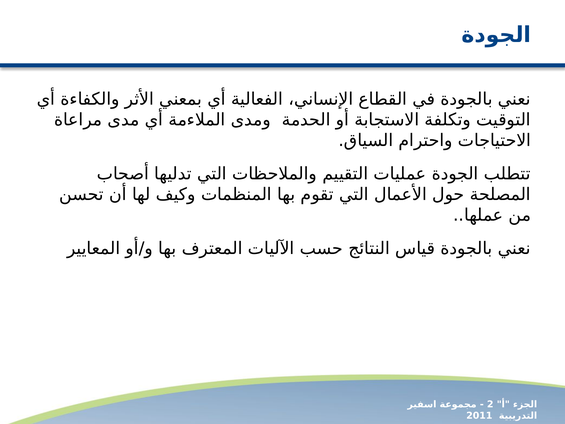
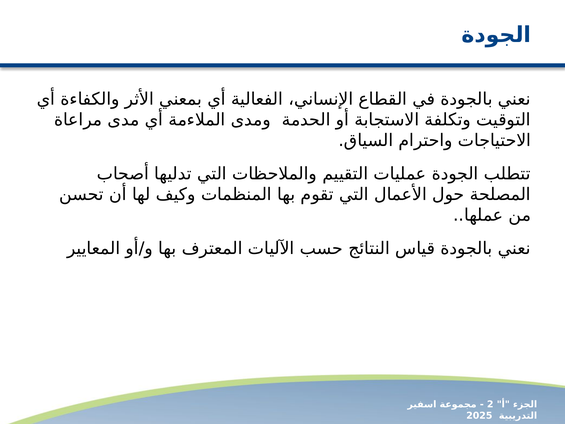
2011: 2011 -> 2025
